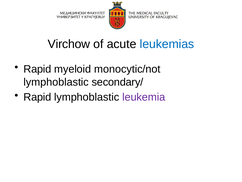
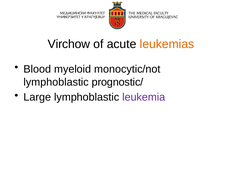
leukemias colour: blue -> orange
Rapid at (37, 69): Rapid -> Blood
secondary/: secondary/ -> prognostic/
Rapid at (37, 97): Rapid -> Large
